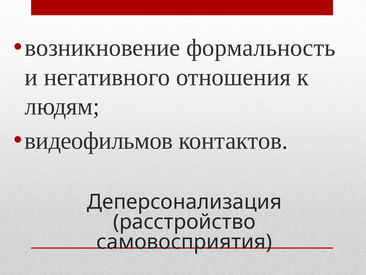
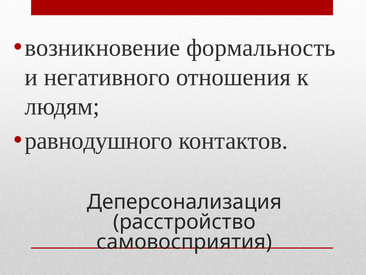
видеофильмов: видеофильмов -> равнодушного
